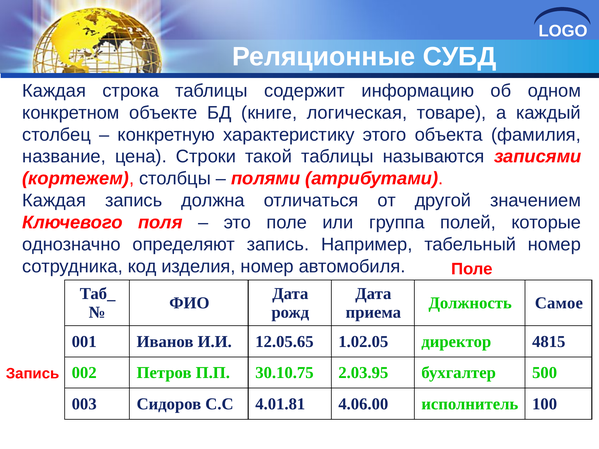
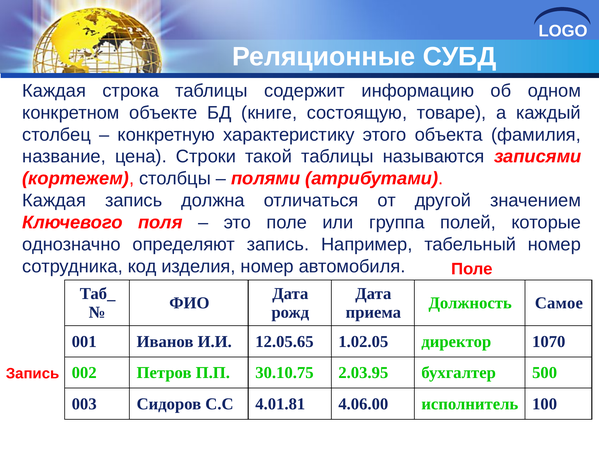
логическая: логическая -> состоящую
4815: 4815 -> 1070
